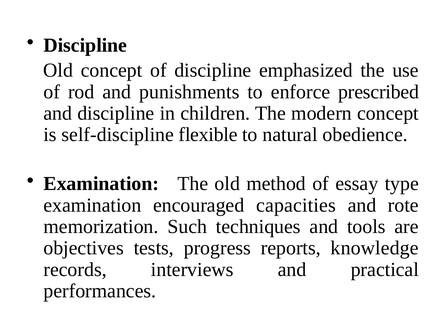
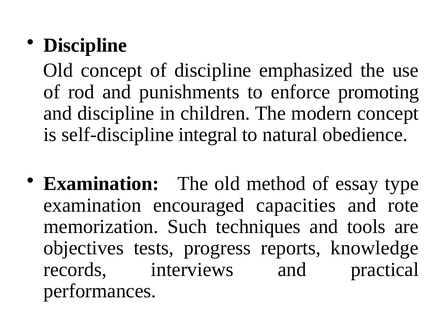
prescribed: prescribed -> promoting
flexible: flexible -> integral
